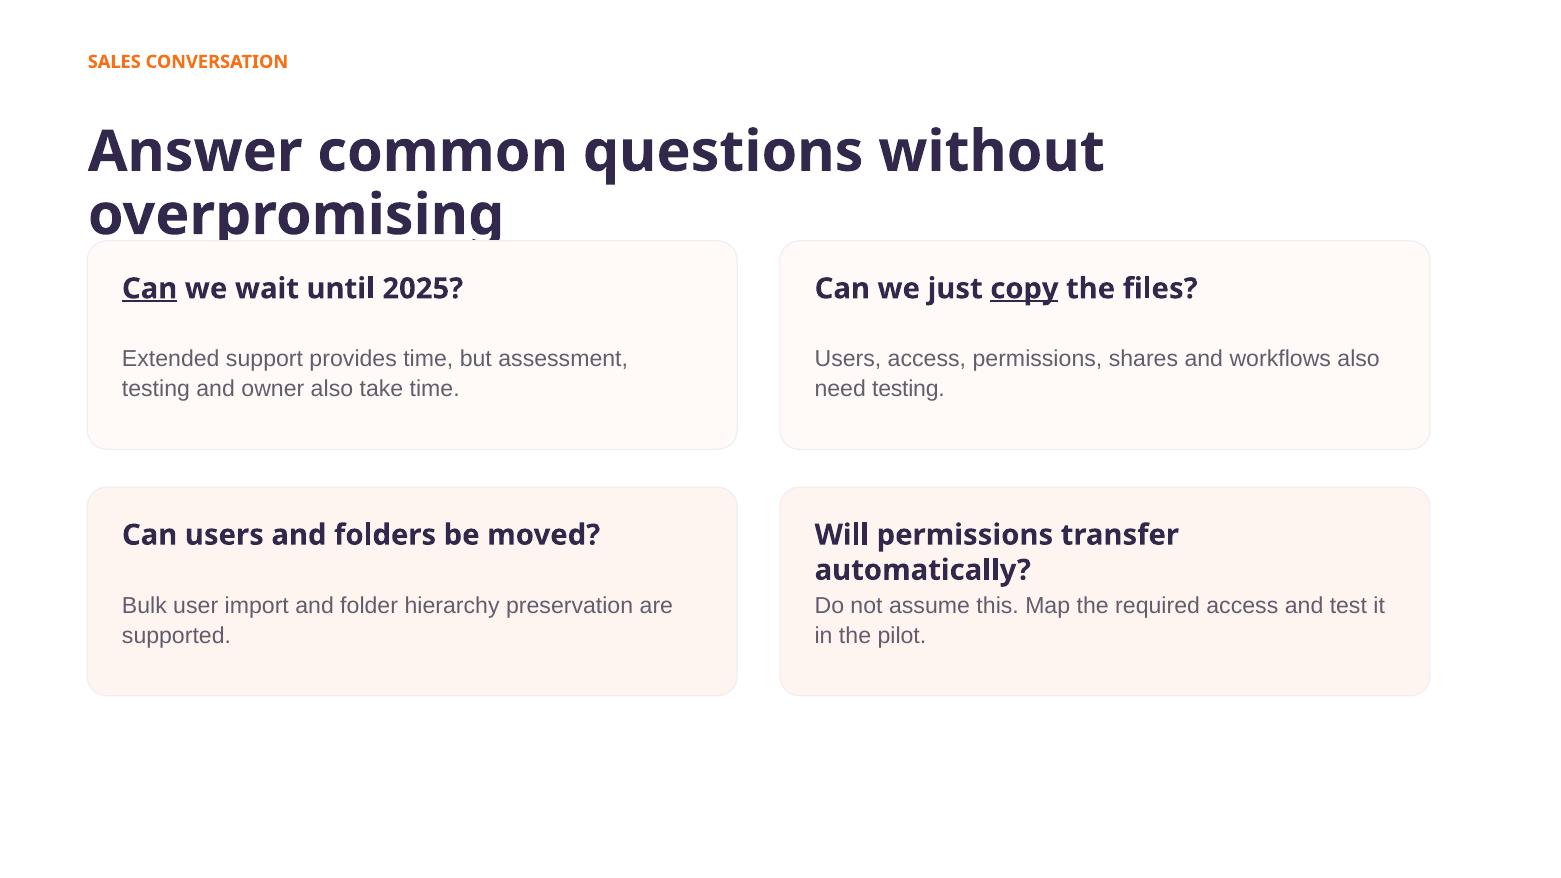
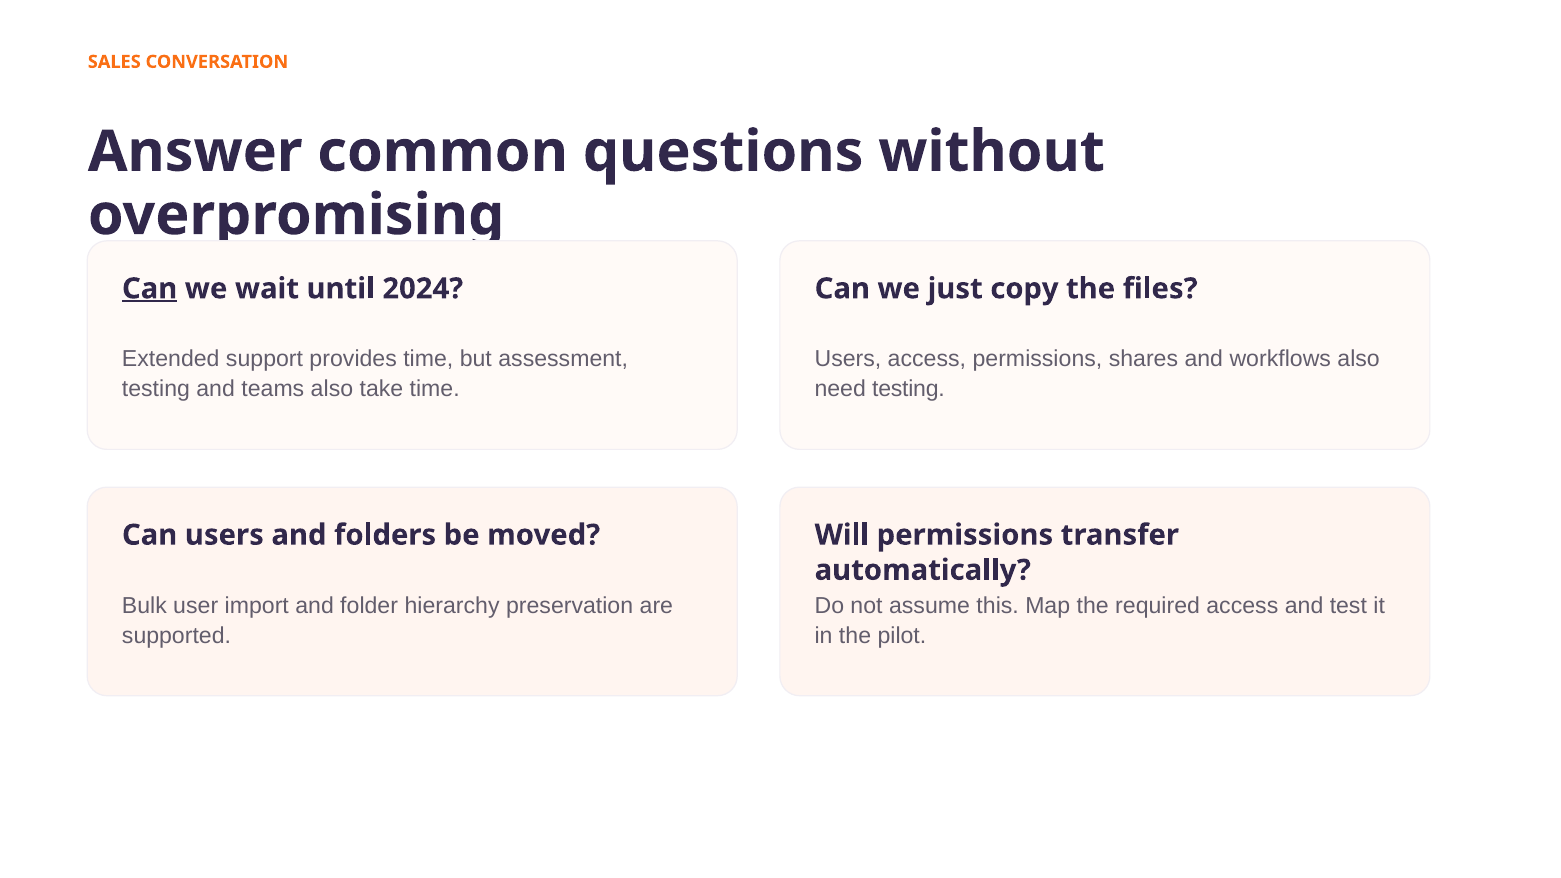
2025: 2025 -> 2024
copy underline: present -> none
owner: owner -> teams
